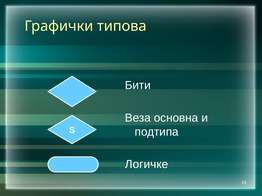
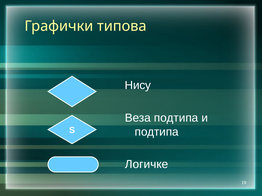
Бити: Бити -> Нису
Веза основна: основна -> подтипа
